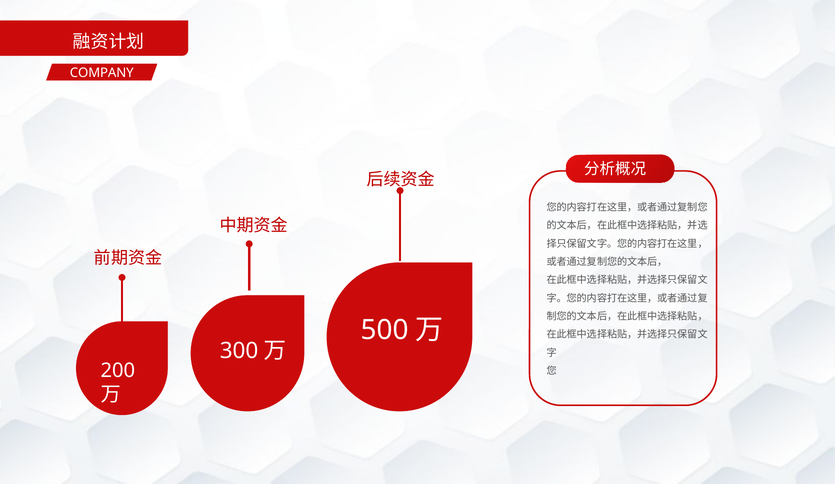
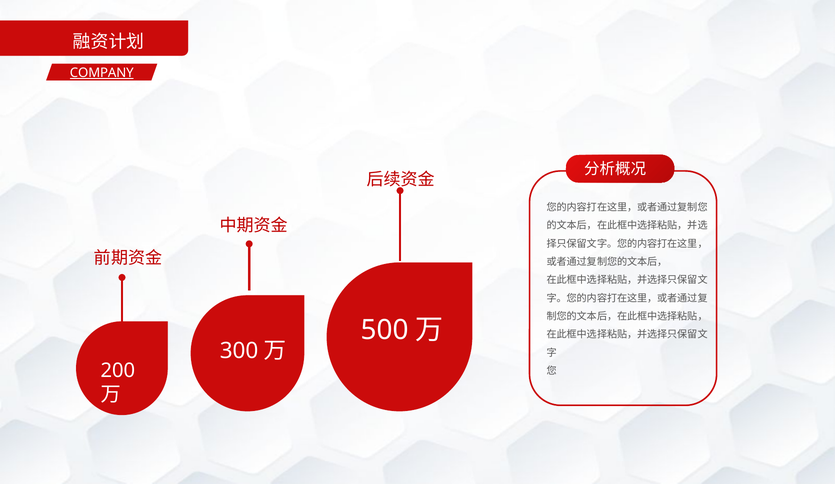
COMPANY underline: none -> present
